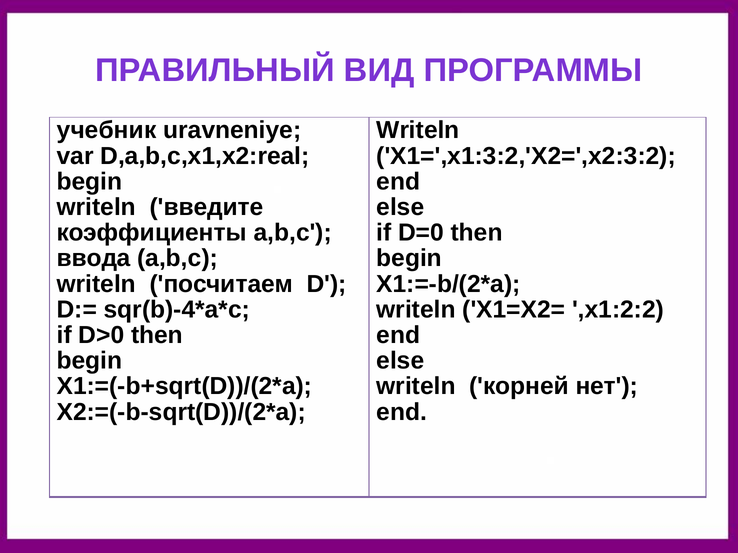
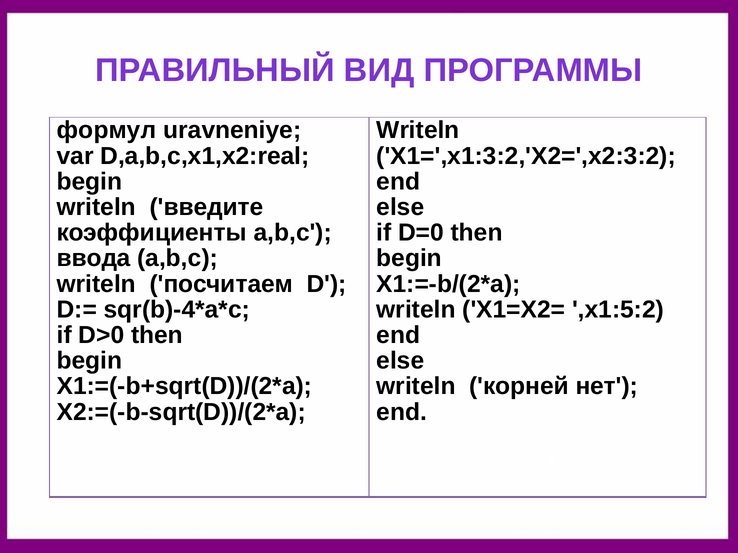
учебник: учебник -> формул
,x1:2:2: ,x1:2:2 -> ,x1:5:2
